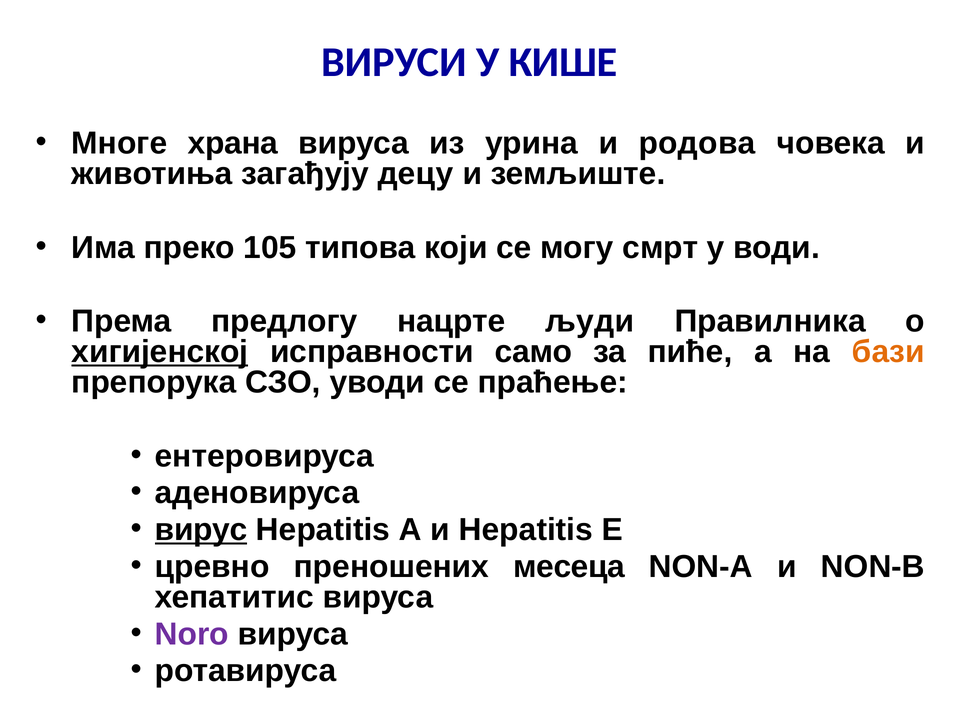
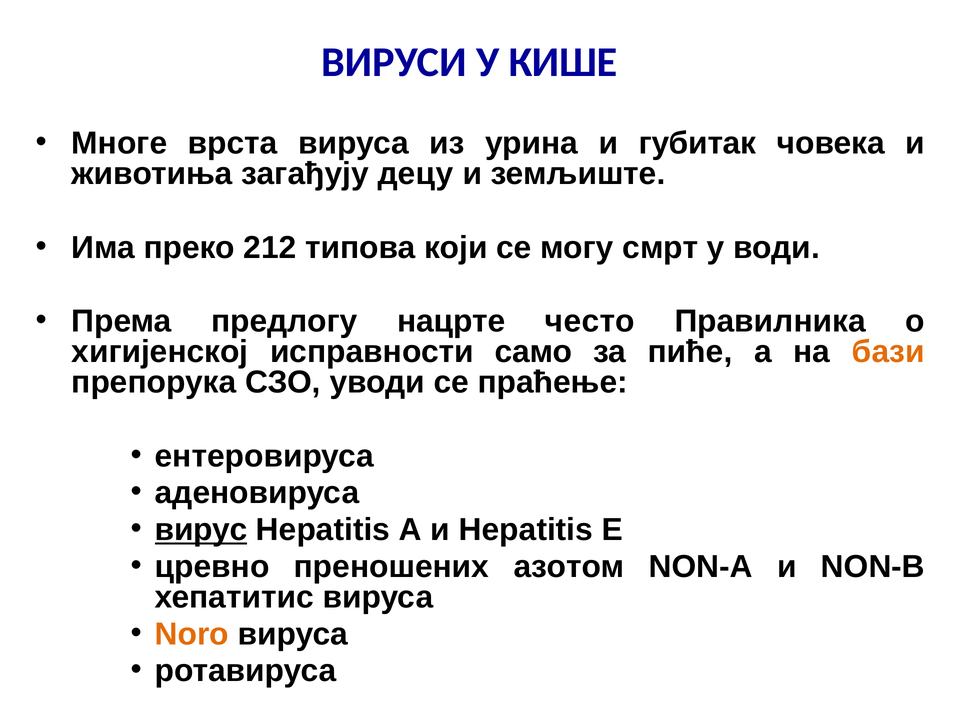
храна: храна -> врста
родова: родова -> губитак
105: 105 -> 212
људи: људи -> често
хигијенској underline: present -> none
месеца: месеца -> азотом
Noro colour: purple -> orange
